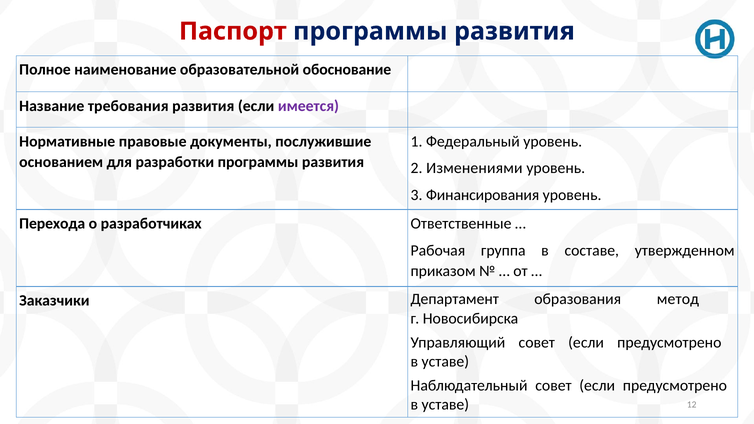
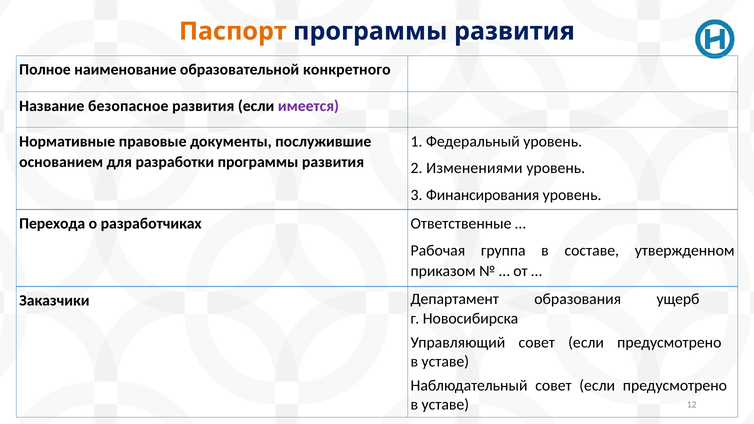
Паспорт colour: red -> orange
обоснование: обоснование -> конкретного
требования: требования -> безопасное
метод: метод -> ущерб
